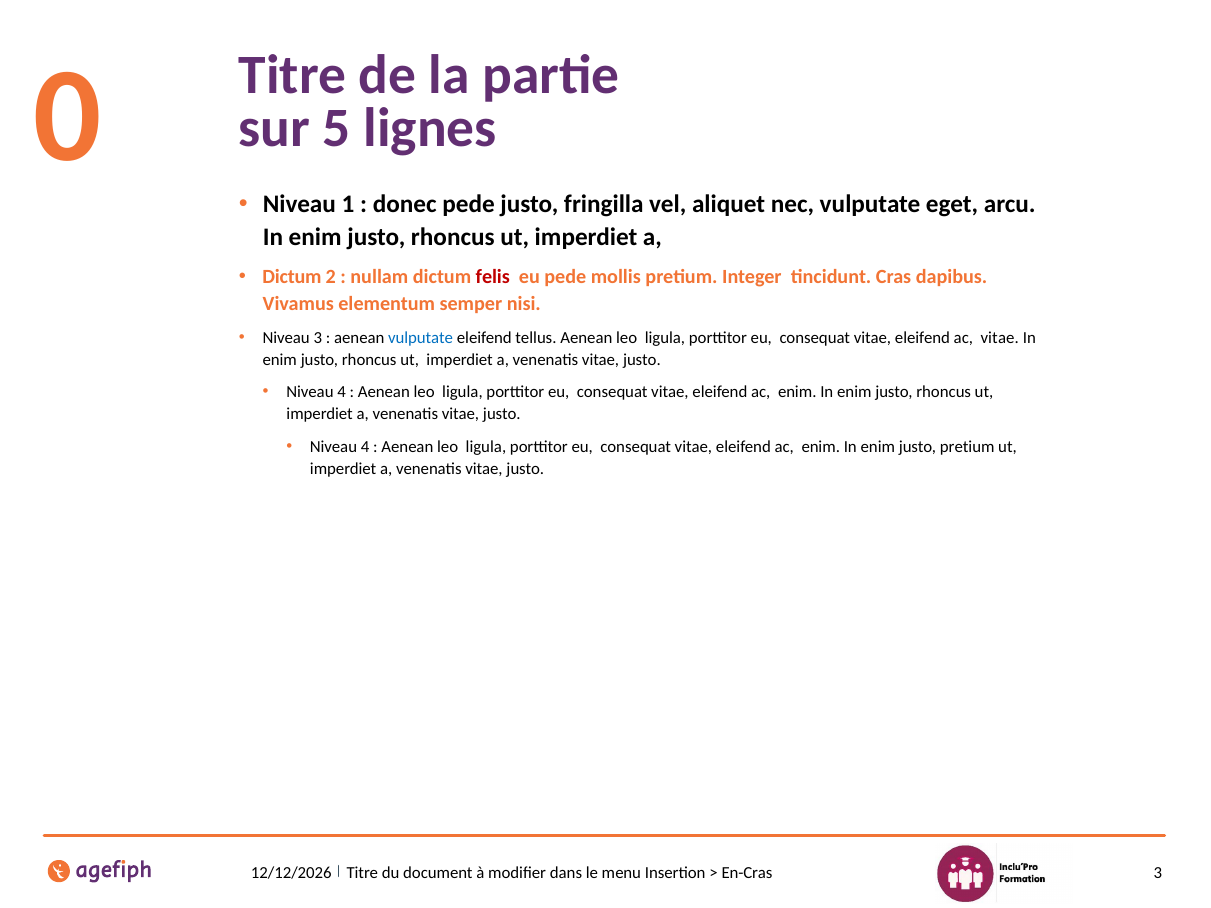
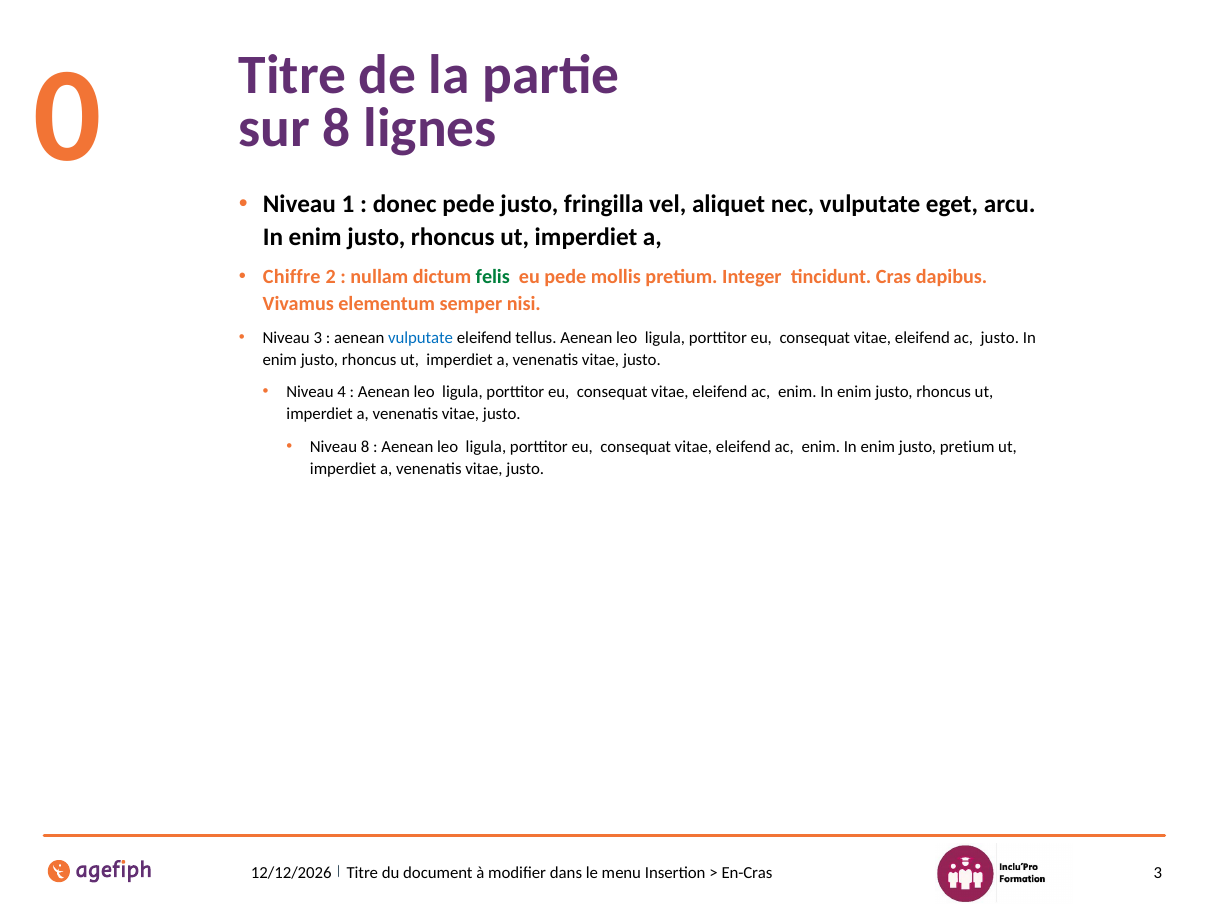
sur 5: 5 -> 8
Dictum at (292, 277): Dictum -> Chiffre
felis colour: red -> green
ac vitae: vitae -> justo
4 at (365, 447): 4 -> 8
